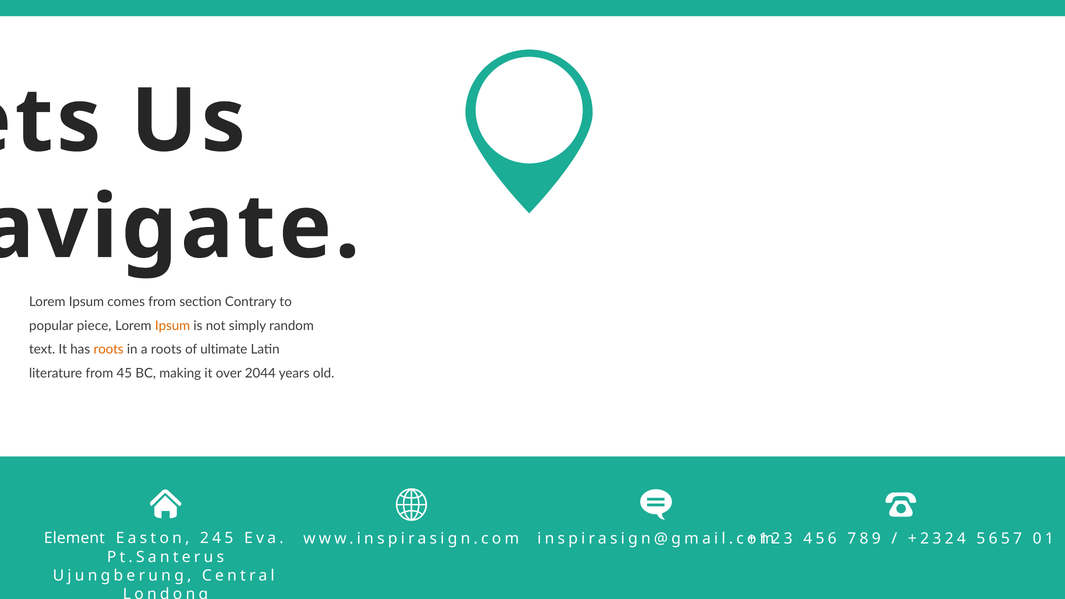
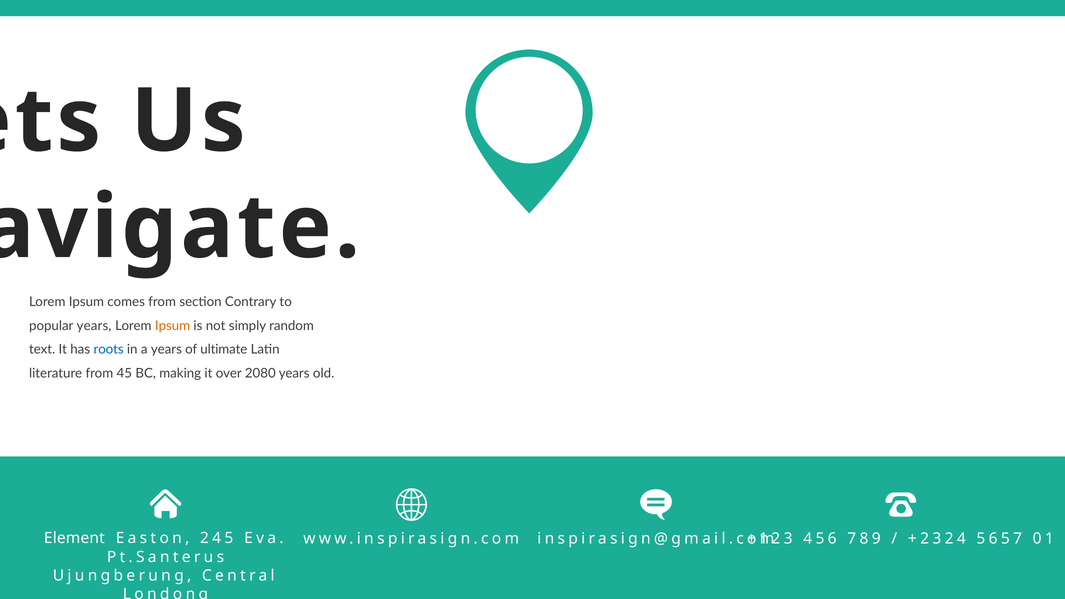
popular piece: piece -> years
roots at (109, 350) colour: orange -> blue
a roots: roots -> years
2044: 2044 -> 2080
